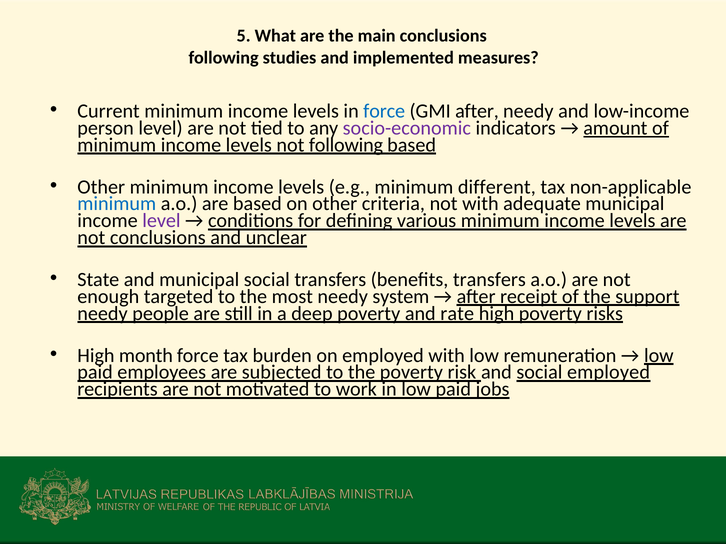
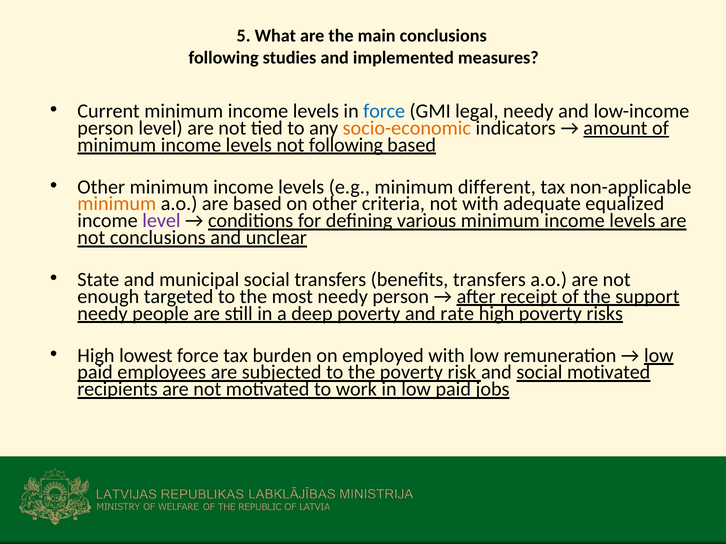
GMI after: after -> legal
socio-economic colour: purple -> orange
minimum at (117, 204) colour: blue -> orange
adequate municipal: municipal -> equalized
needy system: system -> person
month: month -> lowest
social employed: employed -> motivated
